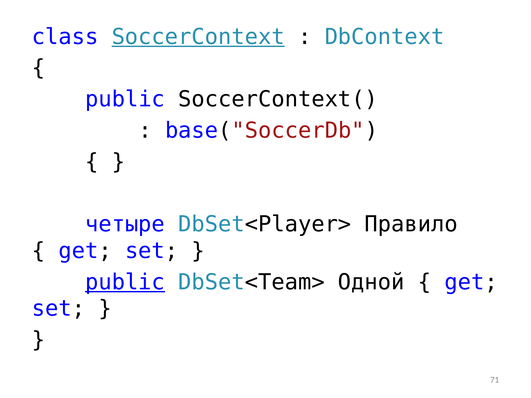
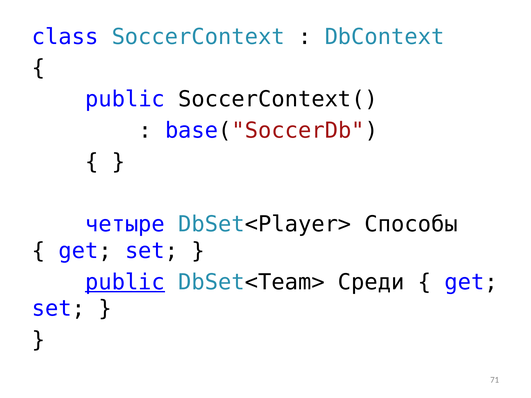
SoccerContext underline: present -> none
Правило: Правило -> Способы
Одной: Одной -> Среди
